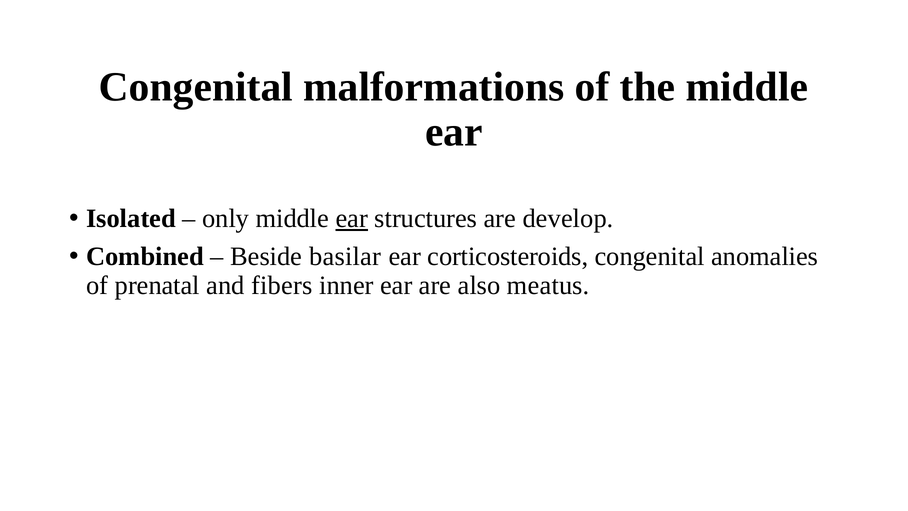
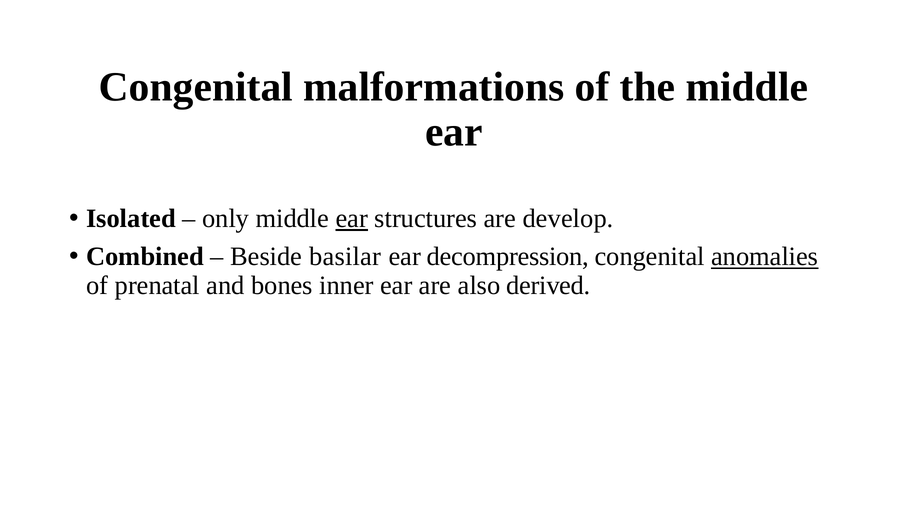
corticosteroids: corticosteroids -> decompression
anomalies underline: none -> present
fibers: fibers -> bones
meatus: meatus -> derived
